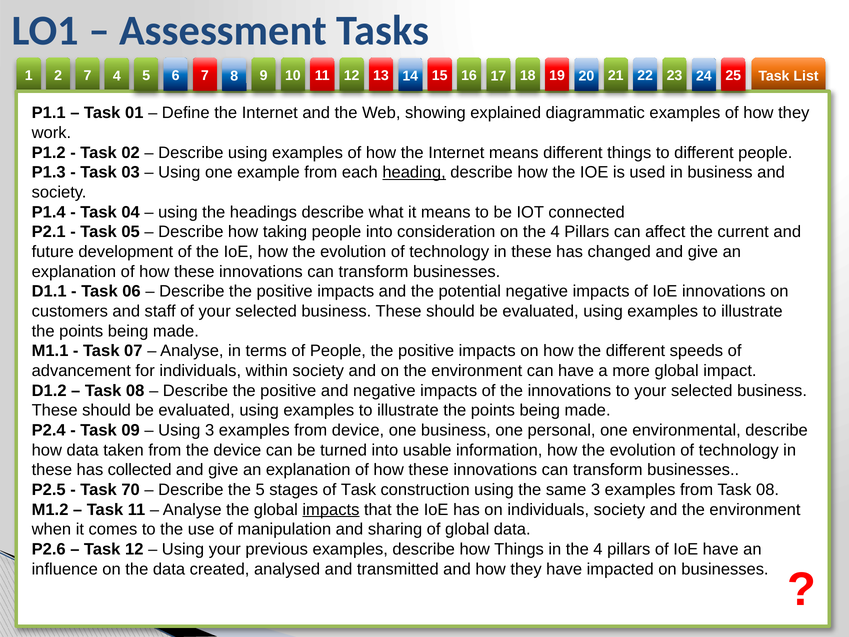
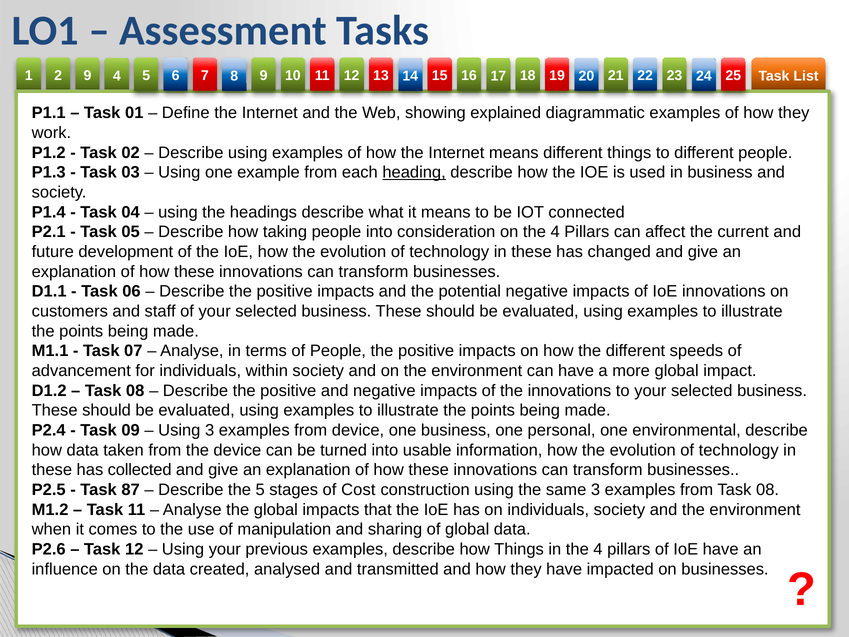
7 at (87, 76): 7 -> 9
70: 70 -> 87
of Task: Task -> Cost
impacts at (331, 509) underline: present -> none
